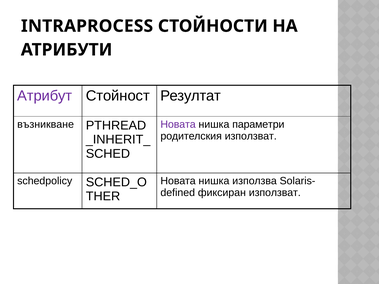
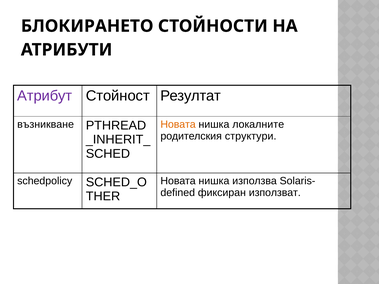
INTRAPROCESS: INTRAPROCESS -> БЛОКИРАНЕТО
Новата at (178, 124) colour: purple -> orange
параметри: параметри -> локалните
родителския използват: използват -> структури
